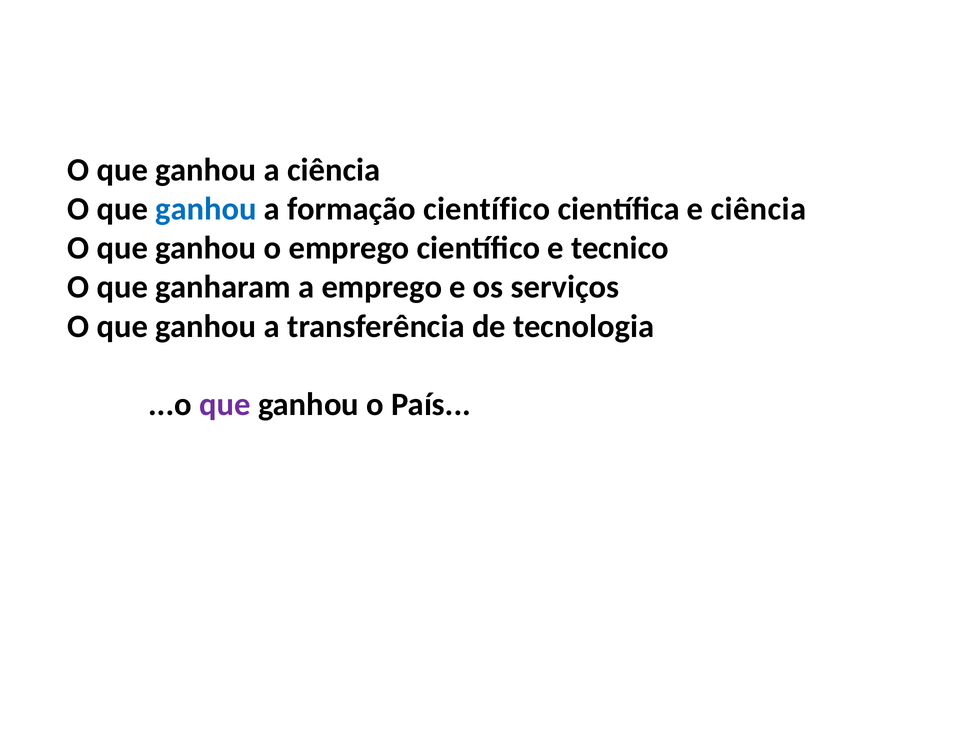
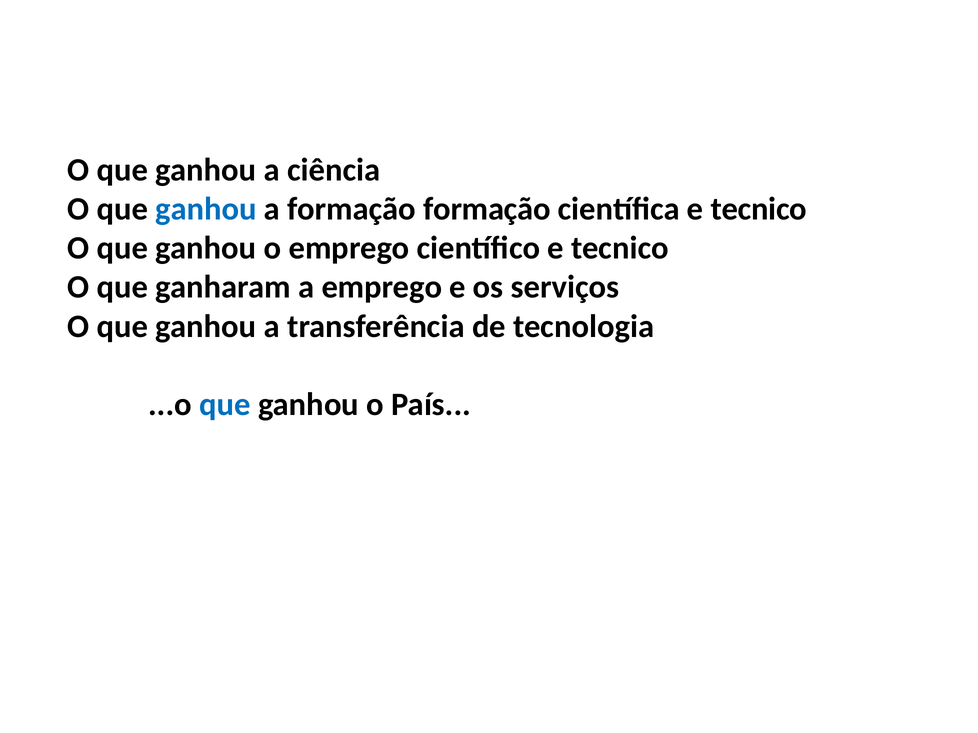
formação científico: científico -> formação
científica e ciência: ciência -> tecnico
que at (225, 405) colour: purple -> blue
